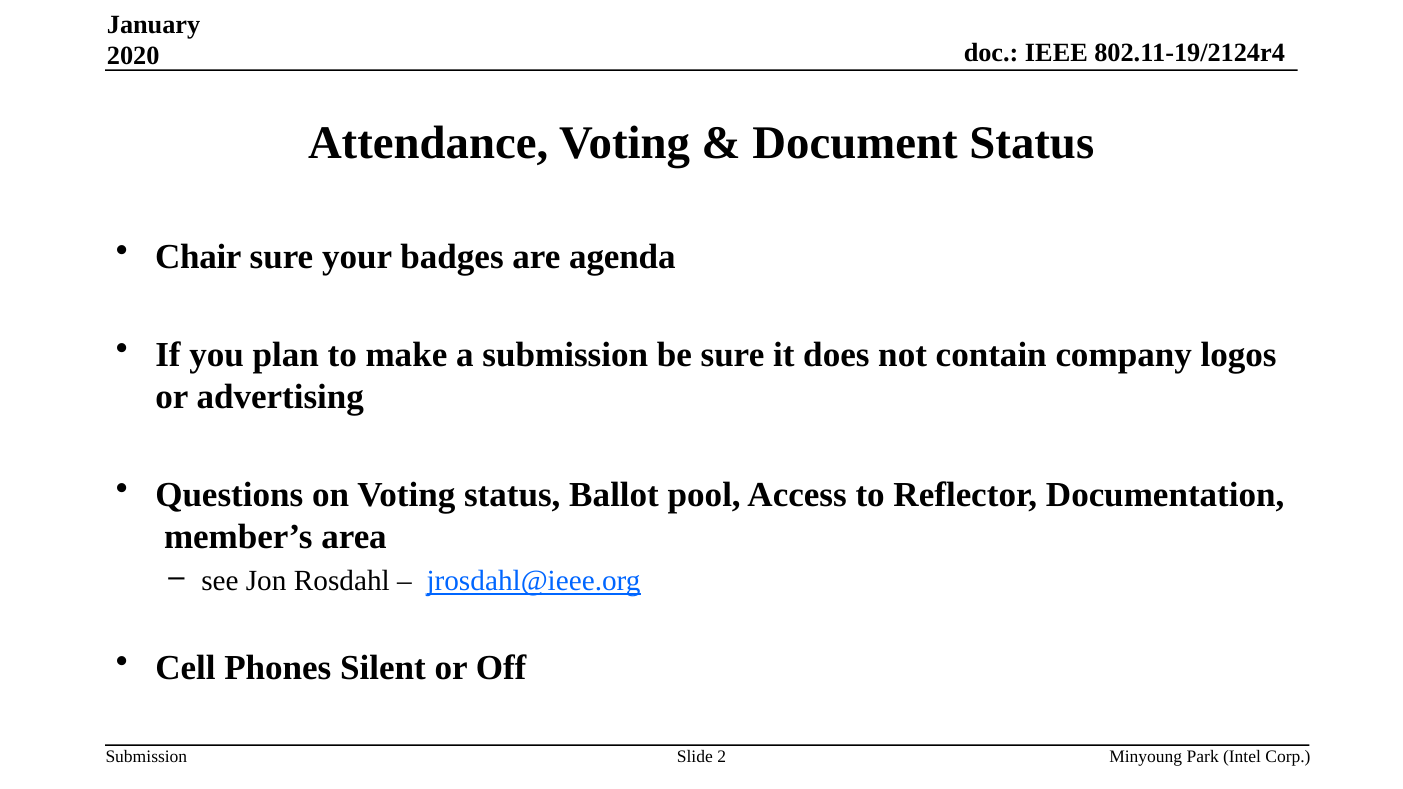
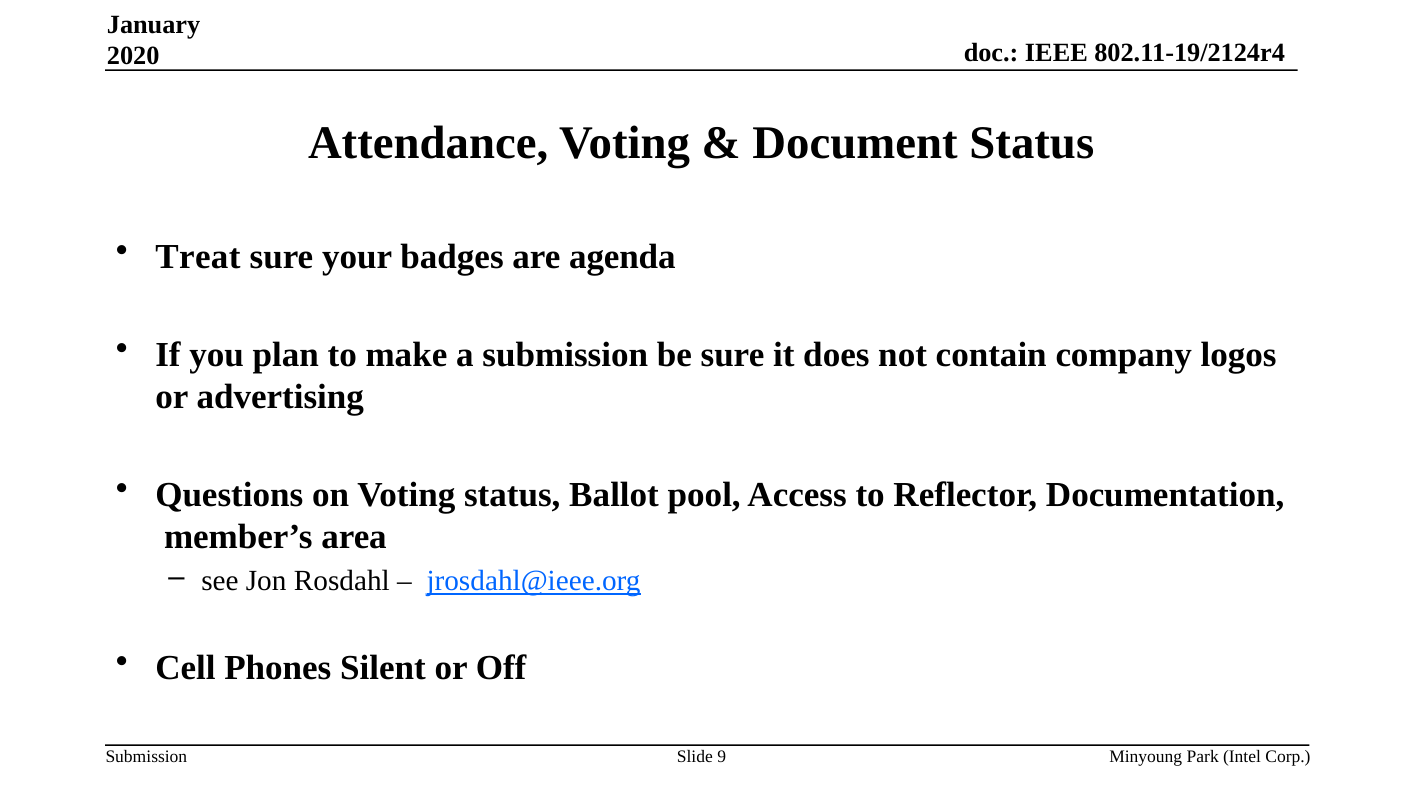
Chair: Chair -> Treat
2: 2 -> 9
